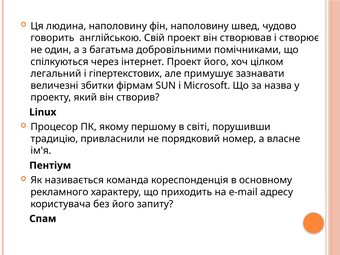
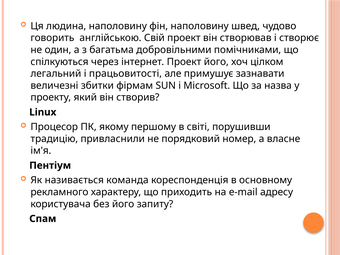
гіпертекстових: гіпертекстових -> працьовитості
